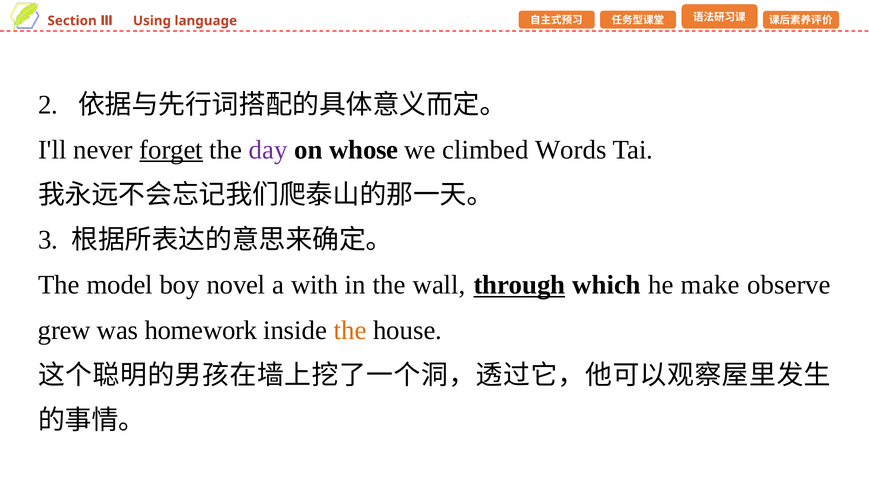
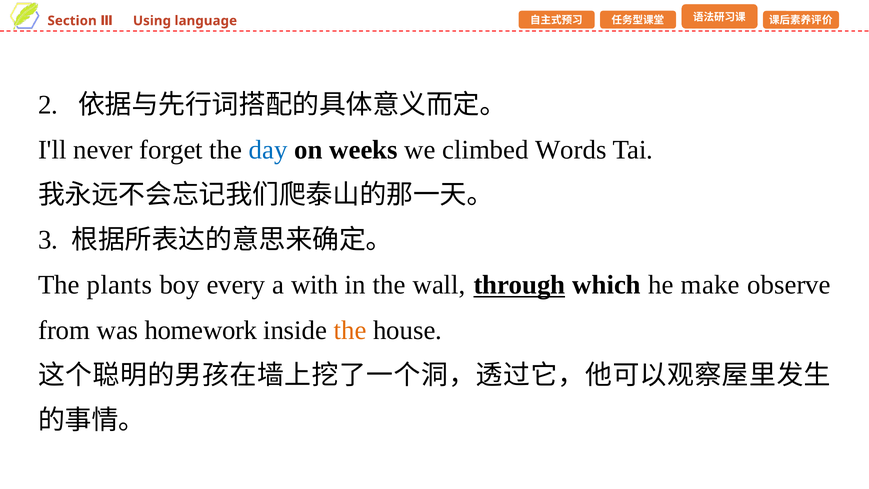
forget underline: present -> none
day colour: purple -> blue
whose: whose -> weeks
model: model -> plants
novel: novel -> every
grew: grew -> from
